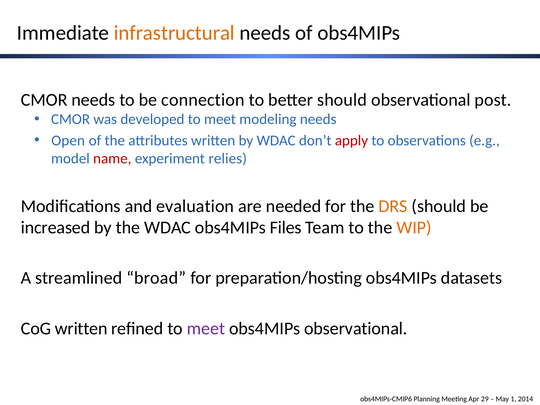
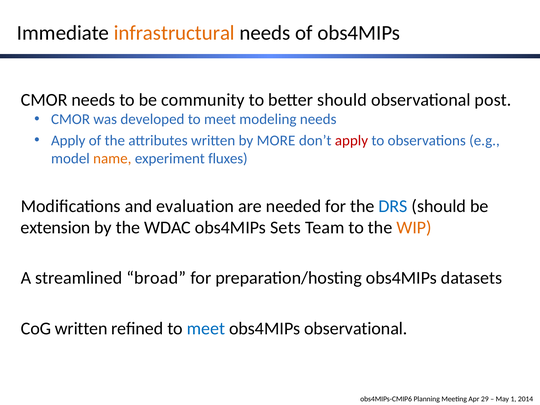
connection: connection -> community
Open at (68, 140): Open -> Apply
by WDAC: WDAC -> MORE
name colour: red -> orange
relies: relies -> fluxes
DRS colour: orange -> blue
increased: increased -> extension
Files: Files -> Sets
meet at (206, 328) colour: purple -> blue
